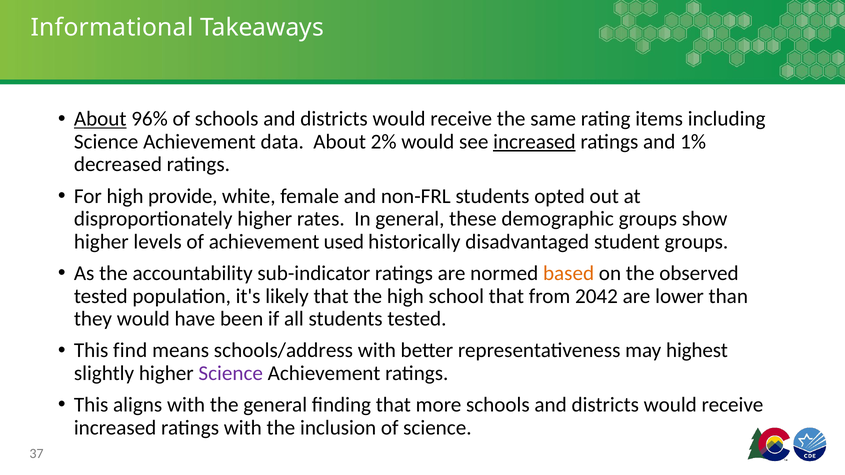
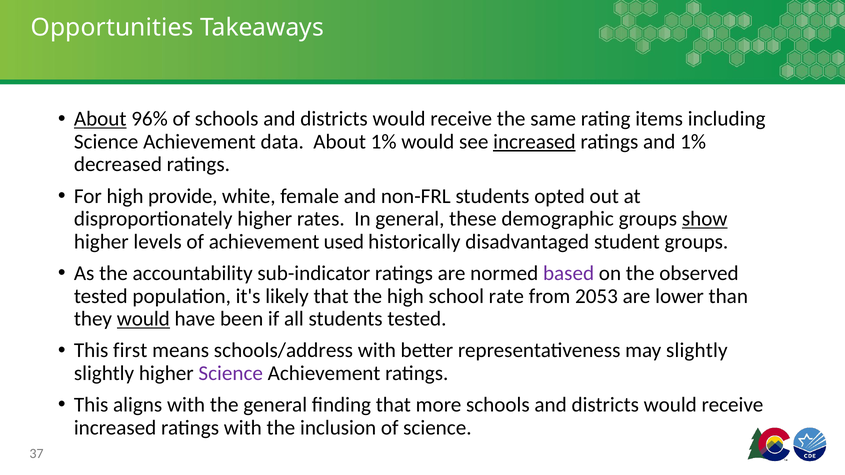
Informational: Informational -> Opportunities
About 2%: 2% -> 1%
show underline: none -> present
based colour: orange -> purple
school that: that -> rate
2042: 2042 -> 2053
would at (143, 319) underline: none -> present
find: find -> first
may highest: highest -> slightly
